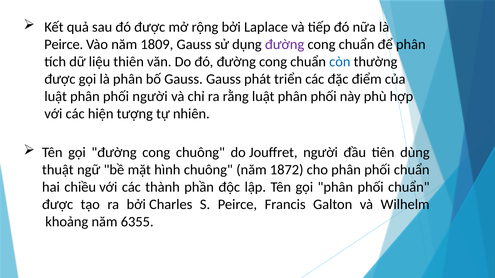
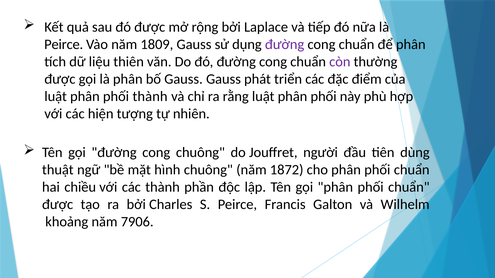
còn colour: blue -> purple
phối người: người -> thành
6355: 6355 -> 7906
